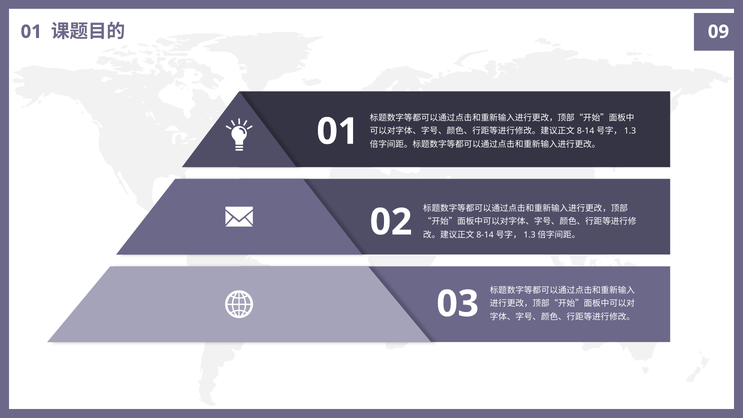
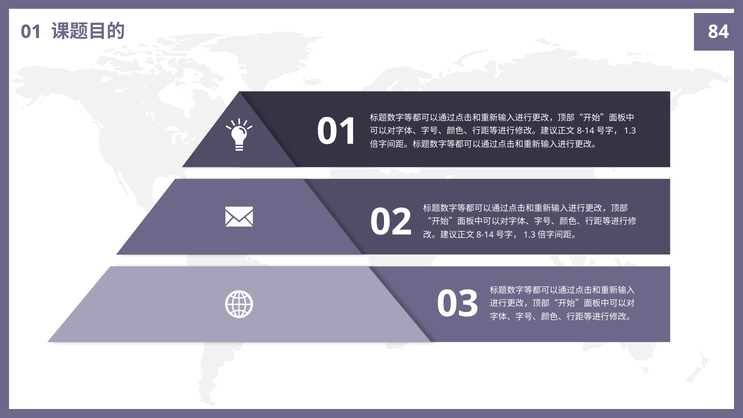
09: 09 -> 84
